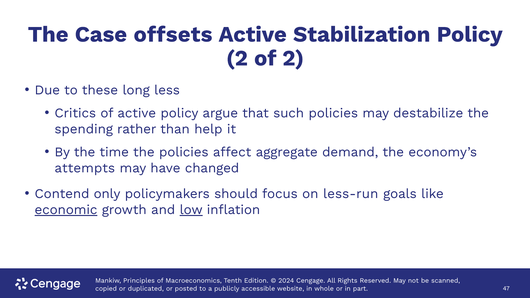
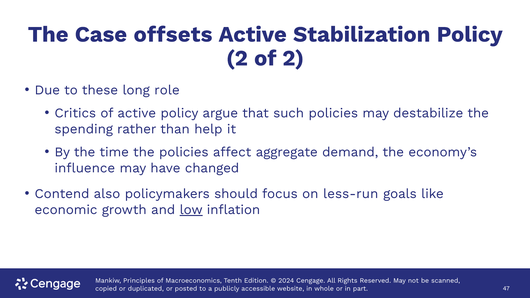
less: less -> role
attempts: attempts -> influence
only: only -> also
economic underline: present -> none
